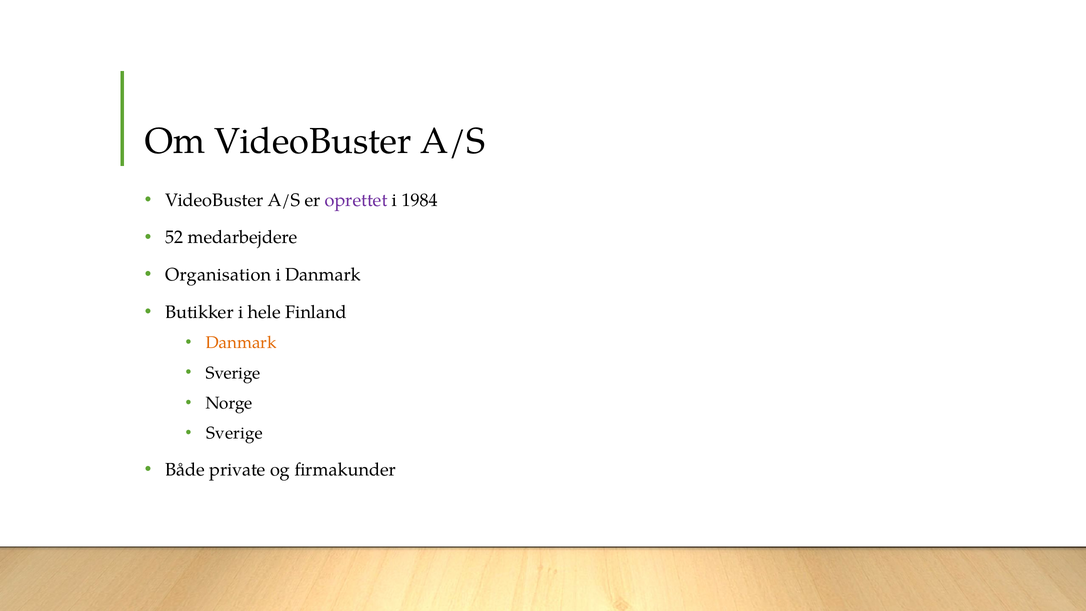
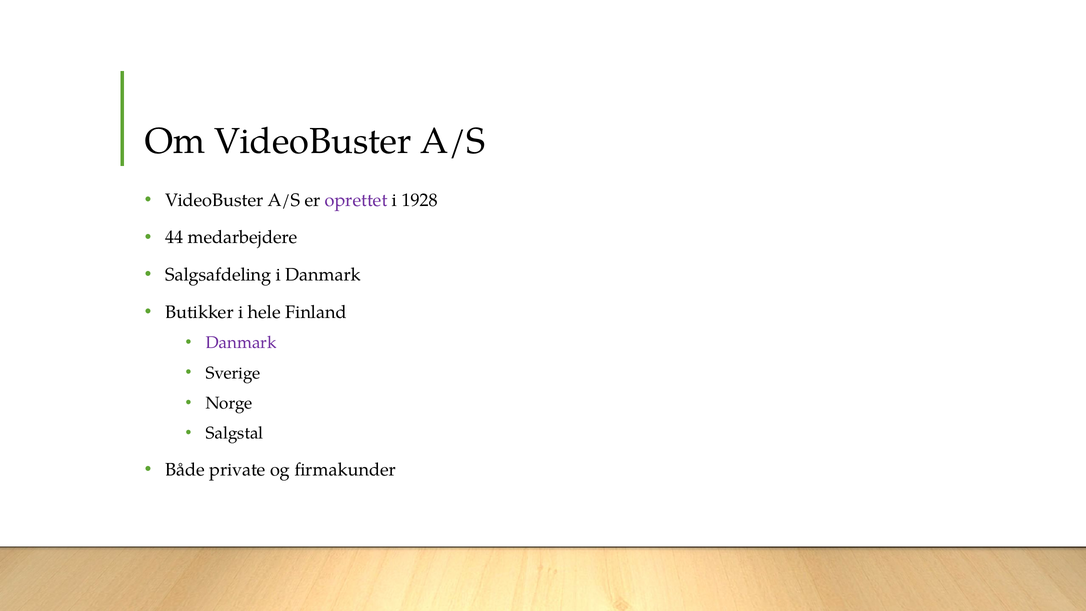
1984: 1984 -> 1928
52: 52 -> 44
Organisation: Organisation -> Salgsafdeling
Danmark at (241, 343) colour: orange -> purple
Sverige at (235, 433): Sverige -> Salgstal
